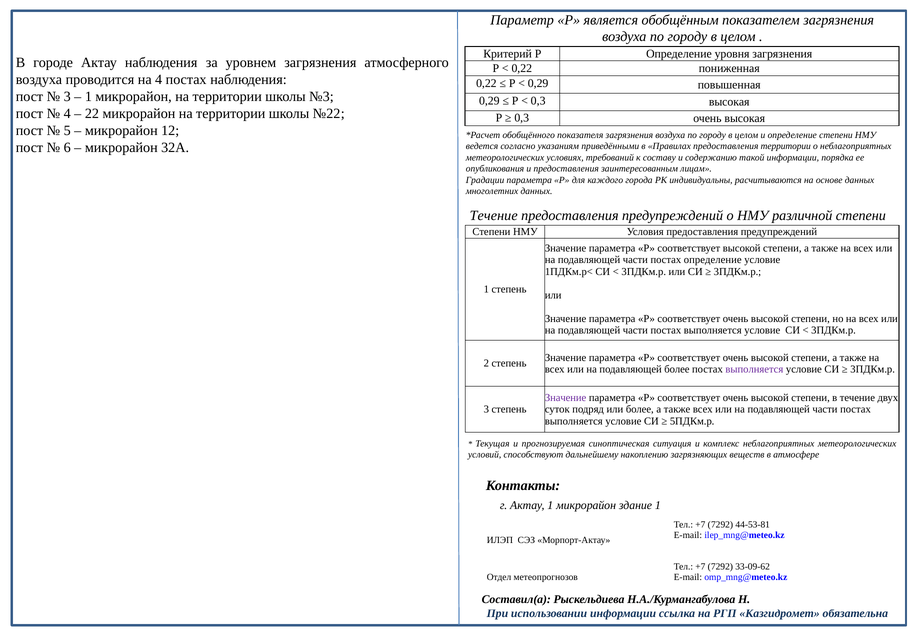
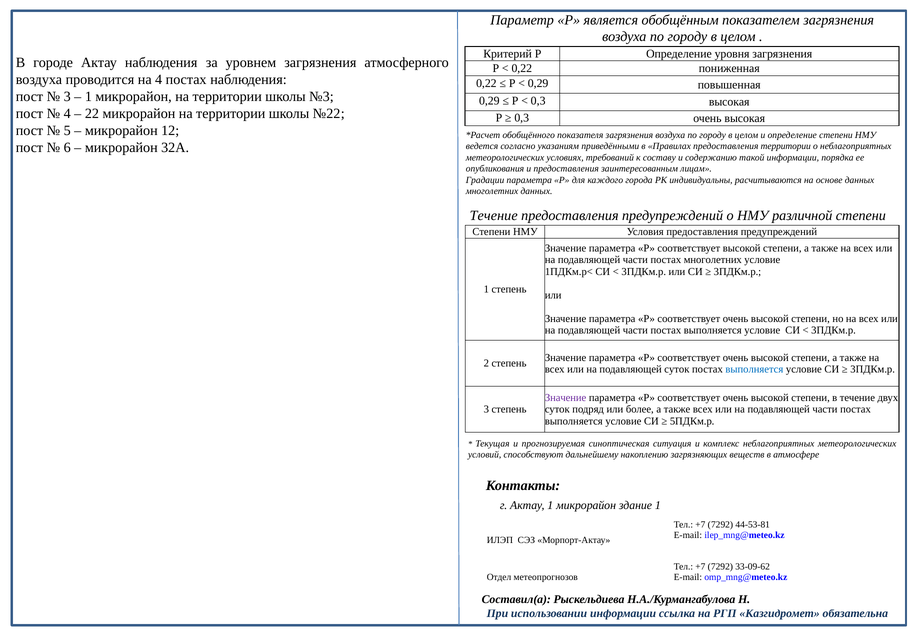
постах определение: определение -> многолетних
подавляющей более: более -> суток
выполняется at (754, 369) colour: purple -> blue
